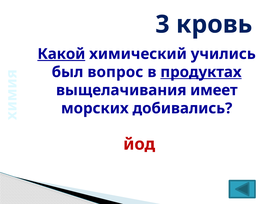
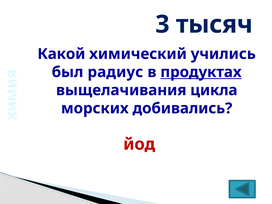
кровь: кровь -> тысяч
Какой underline: present -> none
вопрос: вопрос -> радиус
имеет: имеет -> цикла
